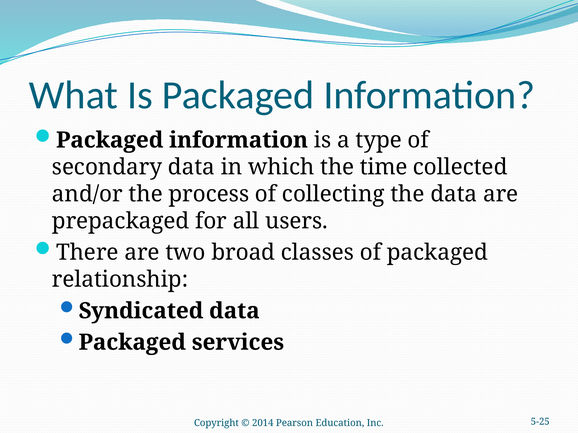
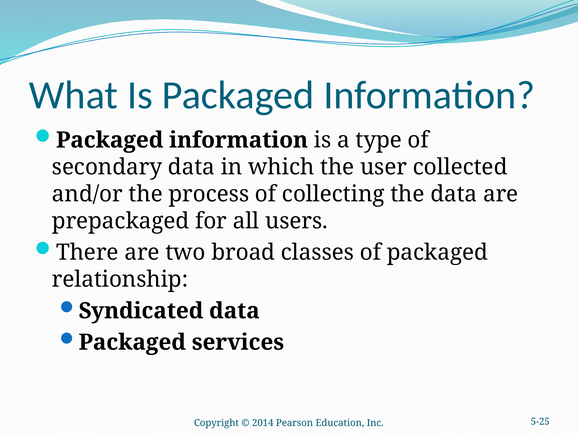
time: time -> user
